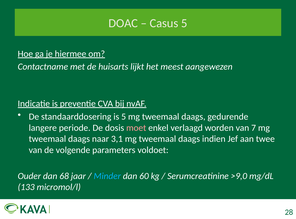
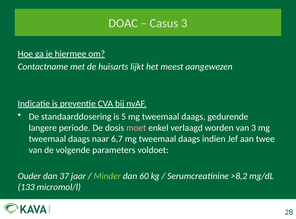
Casus 5: 5 -> 3
van 7: 7 -> 3
3,1: 3,1 -> 6,7
68: 68 -> 37
Minder colour: light blue -> light green
>9,0: >9,0 -> >8,2
